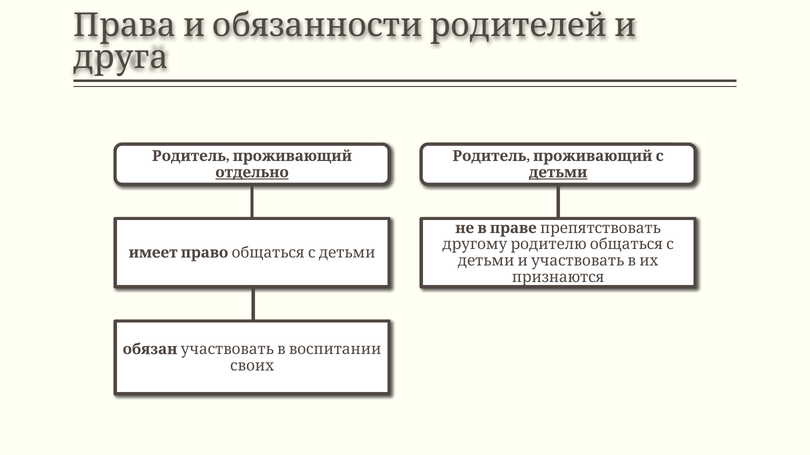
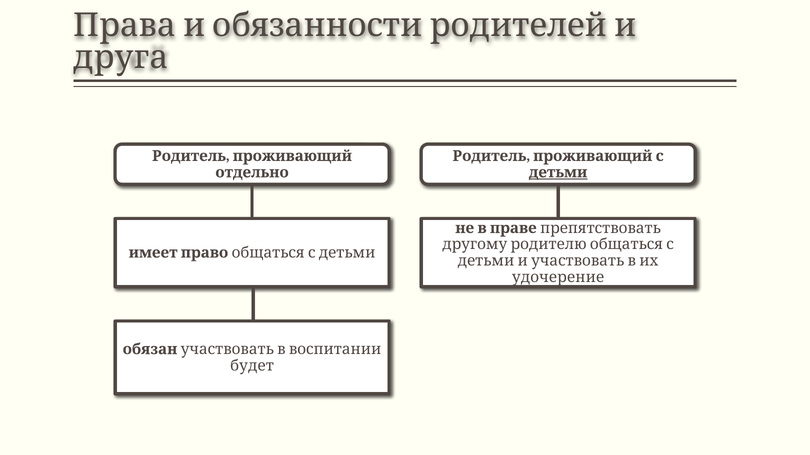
отдельно underline: present -> none
признаются: признаются -> удочерение
своих: своих -> будет
